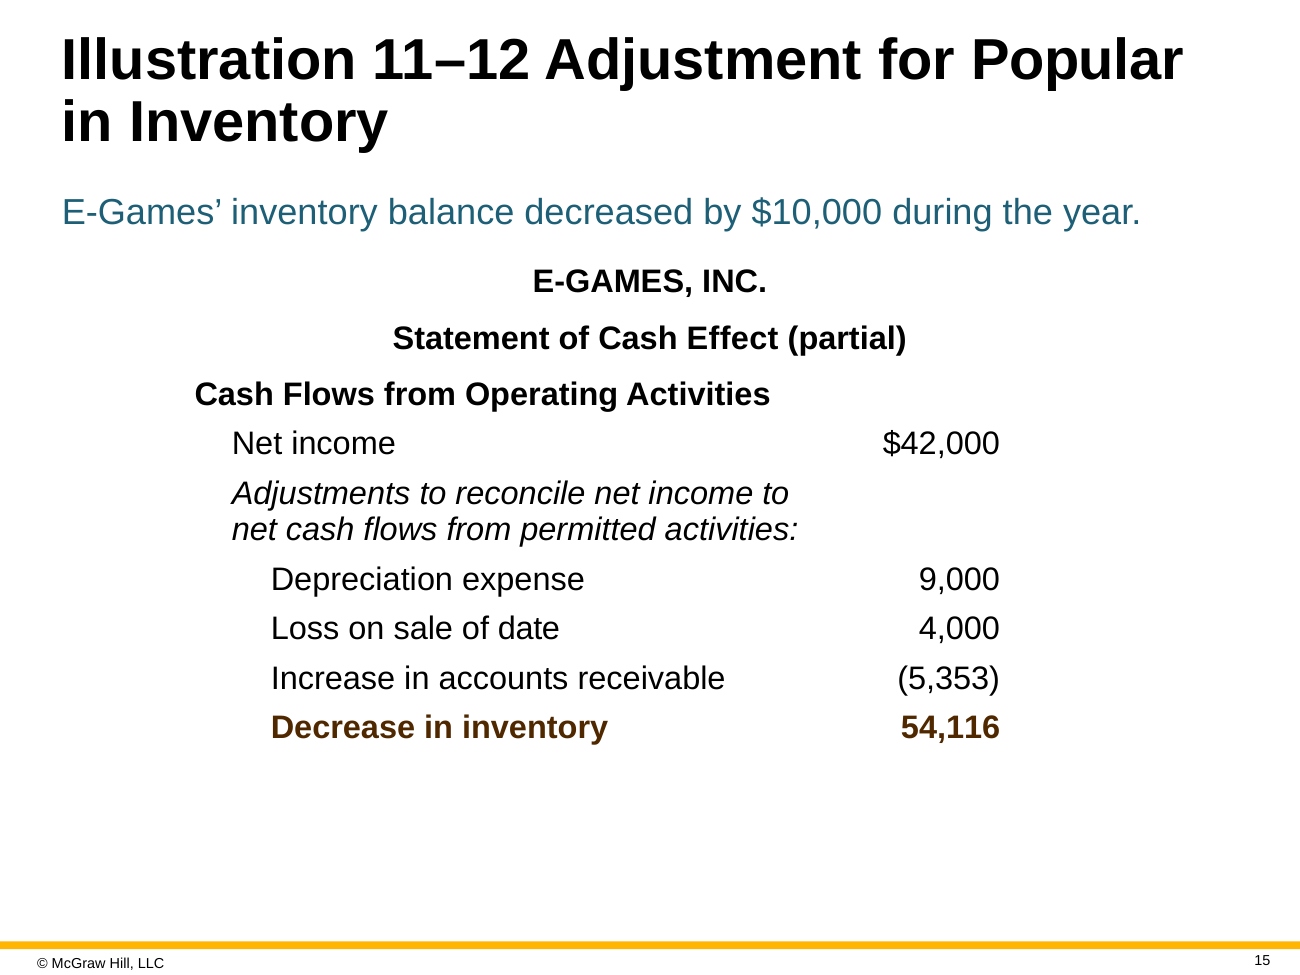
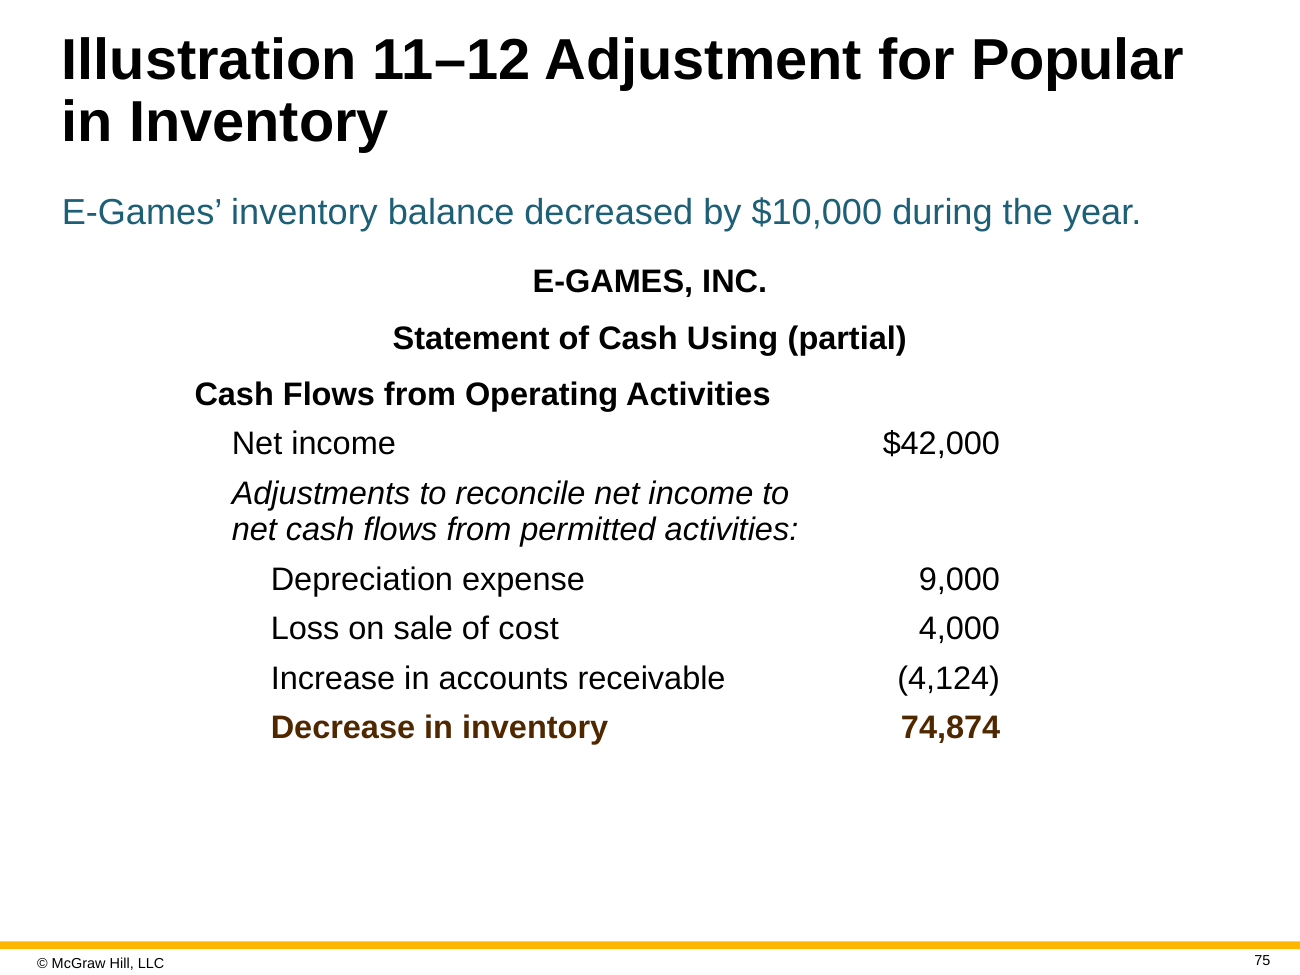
Effect: Effect -> Using
date: date -> cost
5,353: 5,353 -> 4,124
54,116: 54,116 -> 74,874
15: 15 -> 75
